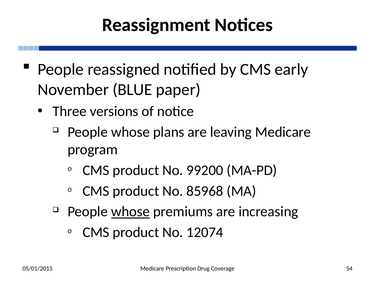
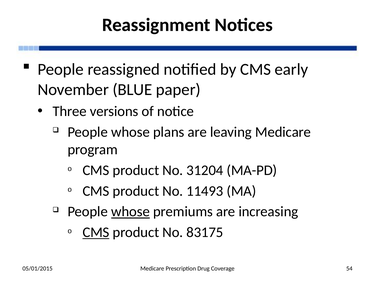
99200: 99200 -> 31204
85968: 85968 -> 11493
CMS at (96, 232) underline: none -> present
12074: 12074 -> 83175
